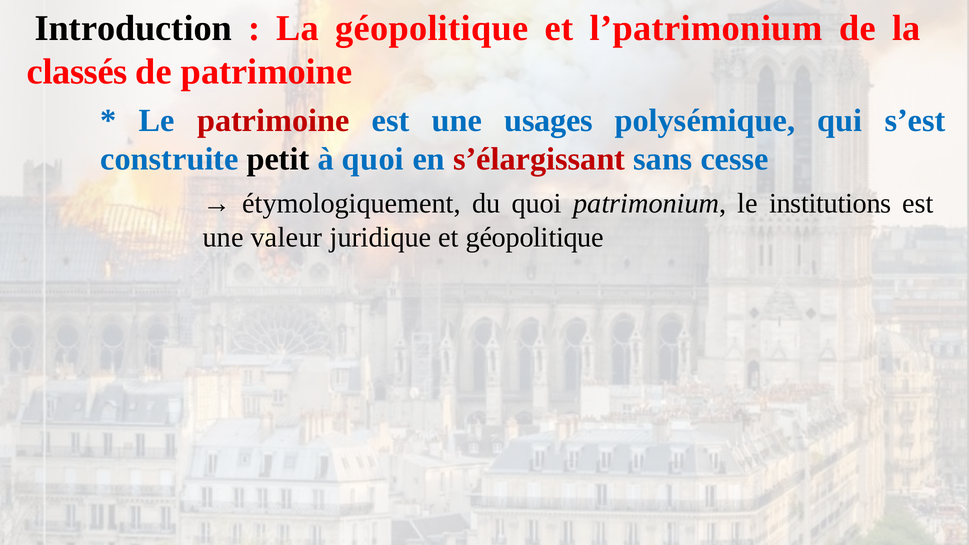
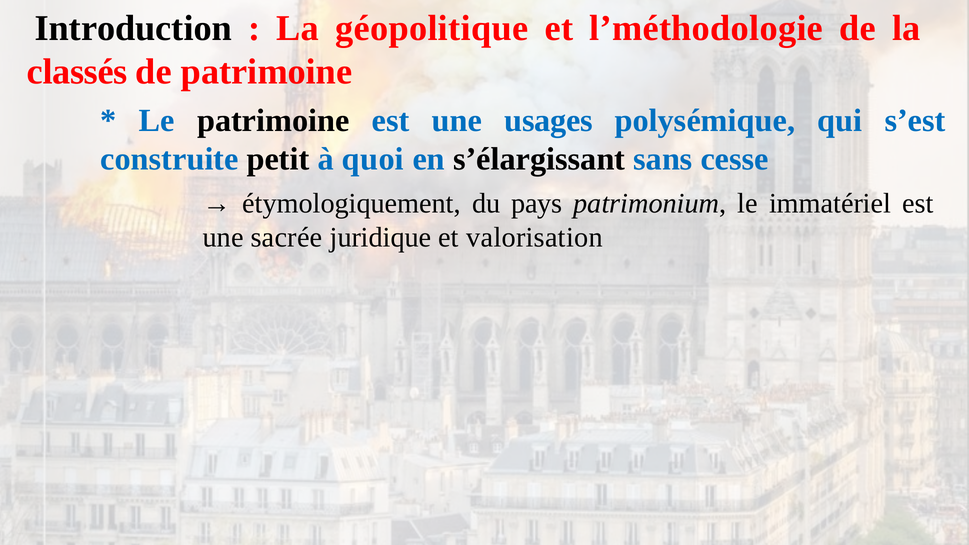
l’patrimonium: l’patrimonium -> l’méthodologie
patrimoine at (273, 121) colour: red -> black
s’élargissant colour: red -> black
du quoi: quoi -> pays
institutions: institutions -> immatériel
valeur: valeur -> sacrée
et géopolitique: géopolitique -> valorisation
